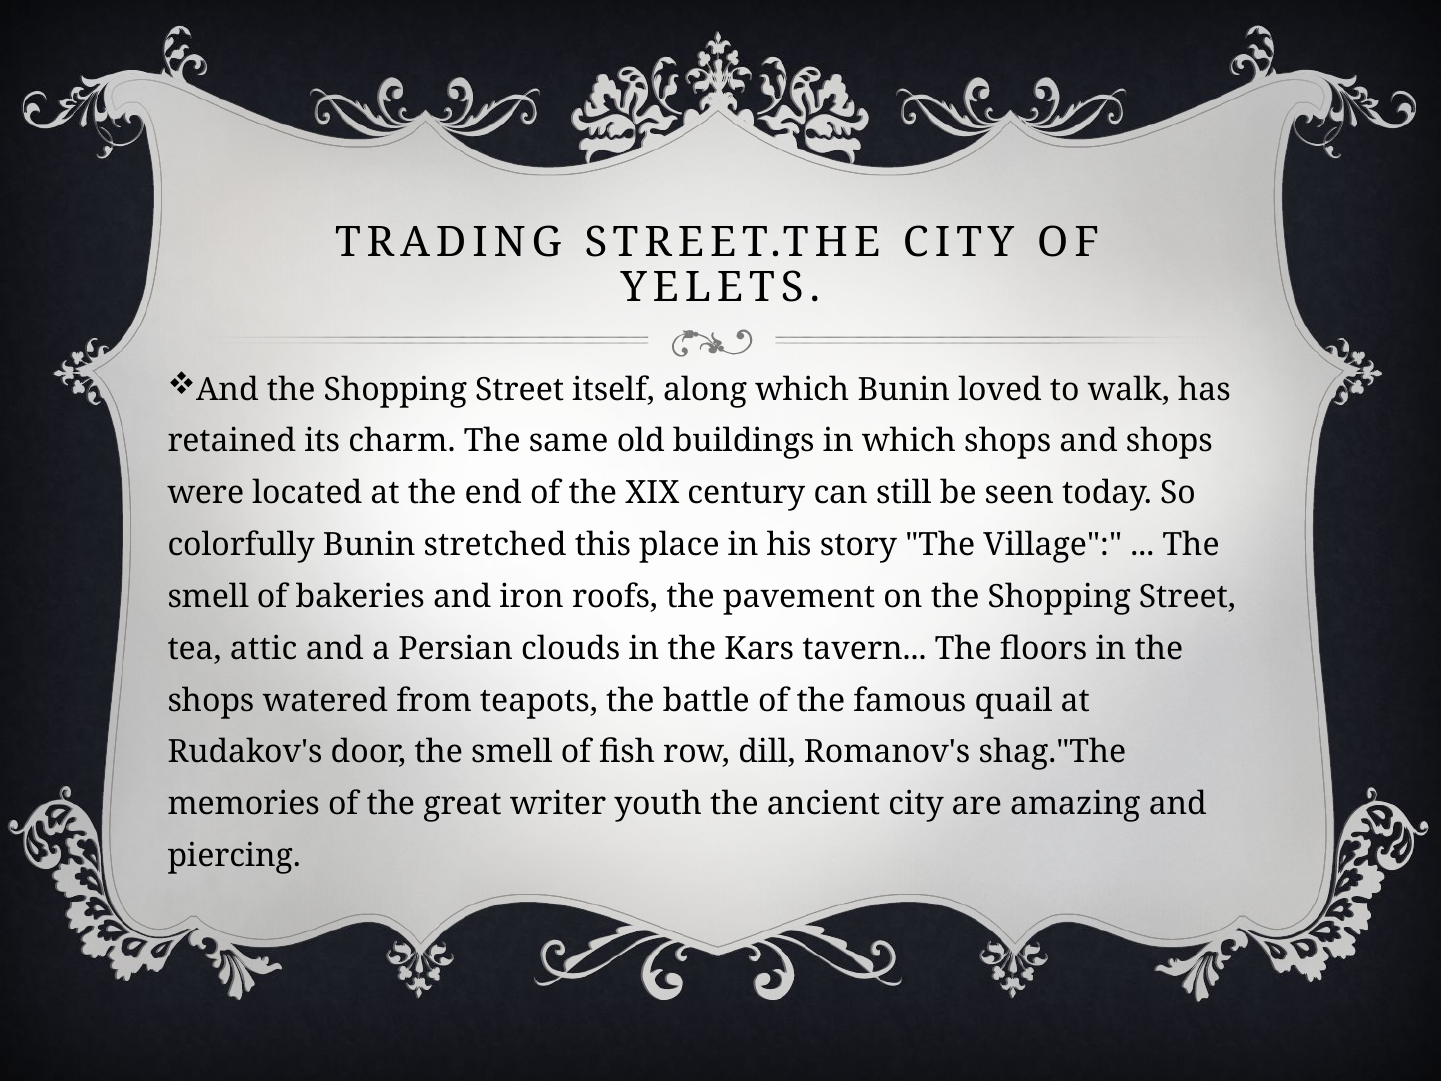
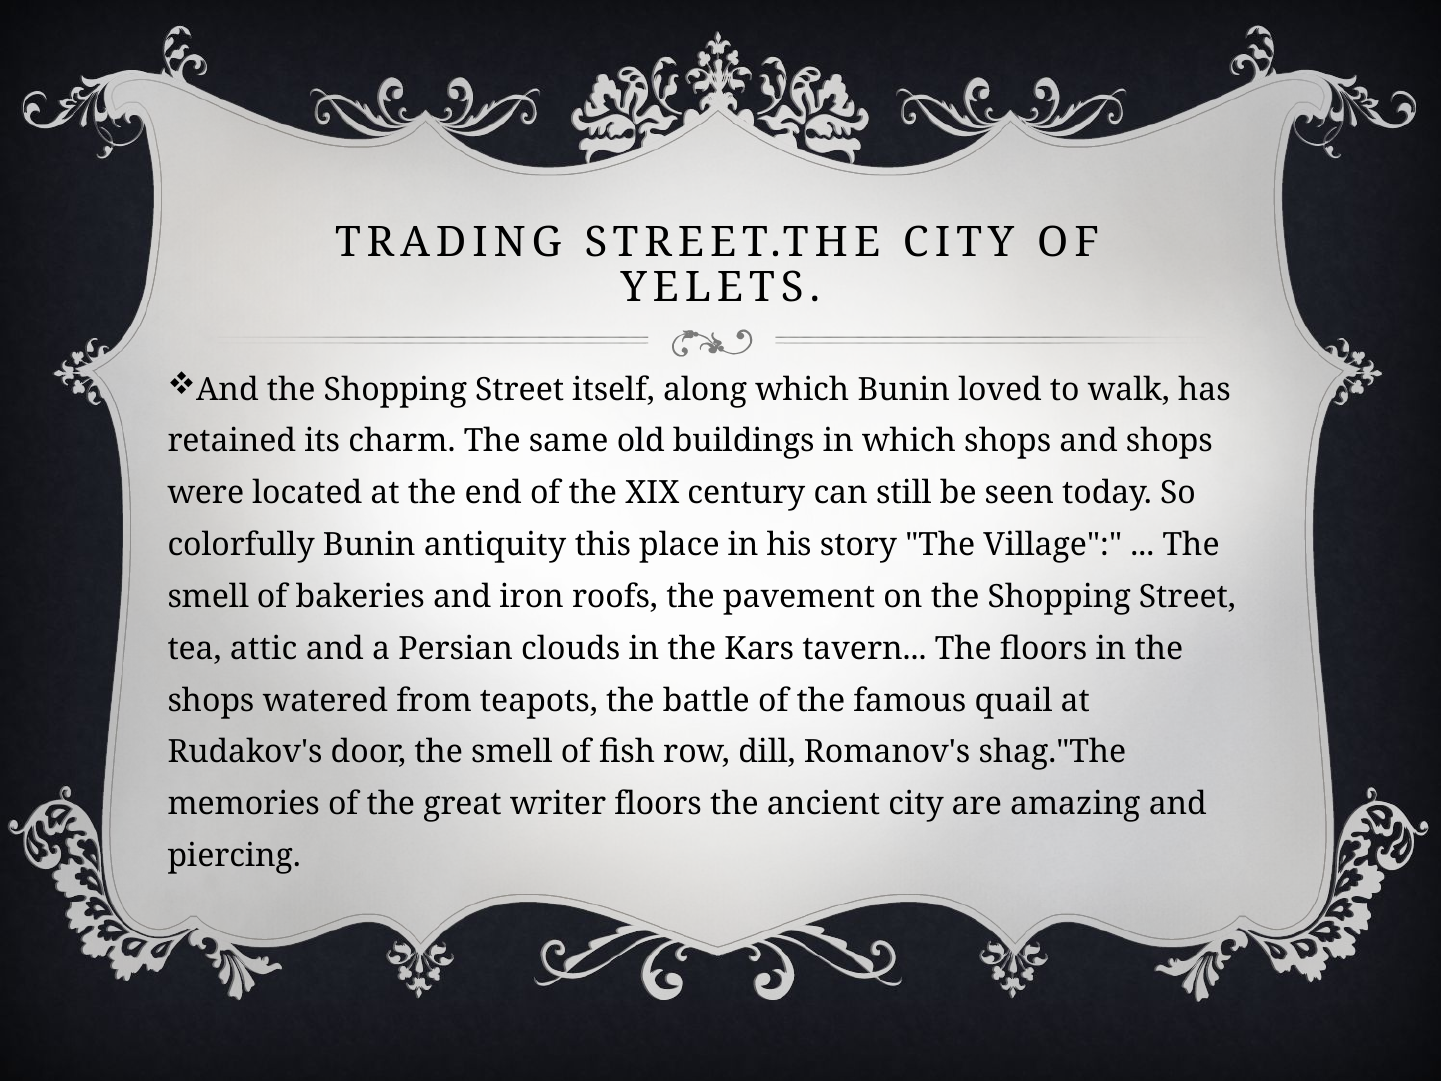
stretched: stretched -> antiquity
writer youth: youth -> floors
